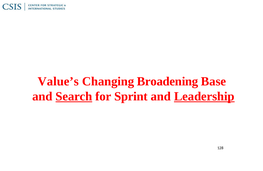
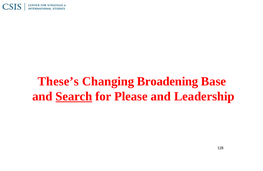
Value’s: Value’s -> These’s
Sprint: Sprint -> Please
Leadership underline: present -> none
